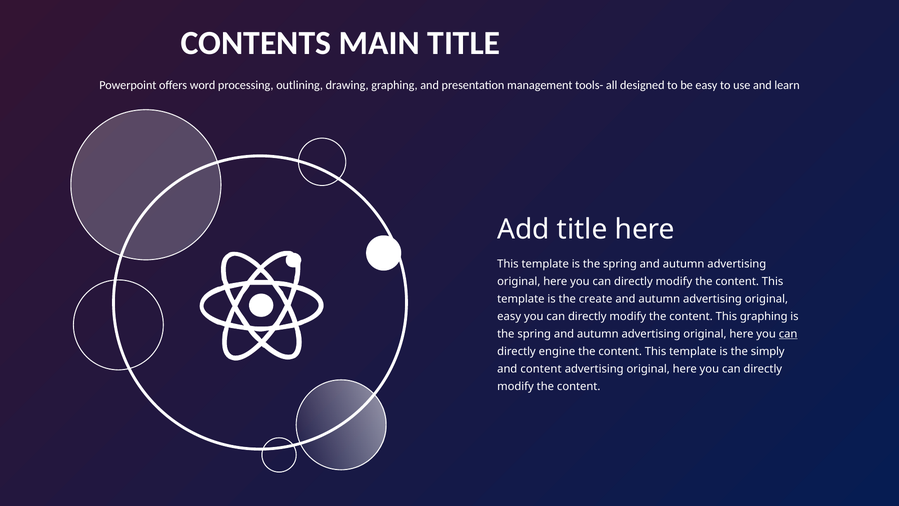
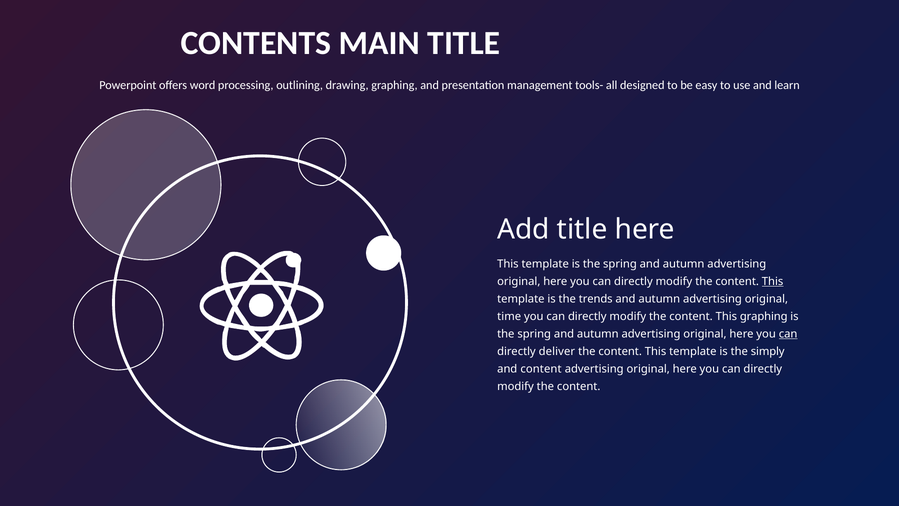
This at (773, 281) underline: none -> present
create: create -> trends
easy at (509, 316): easy -> time
engine: engine -> deliver
